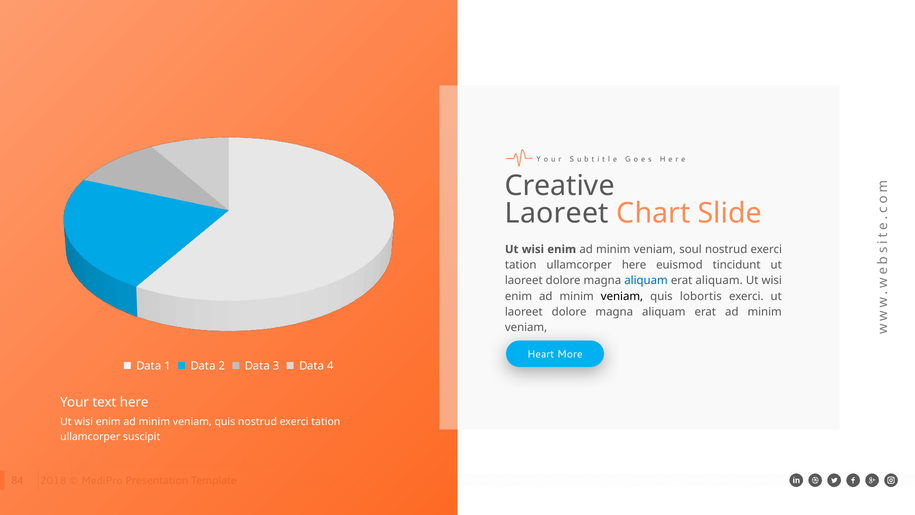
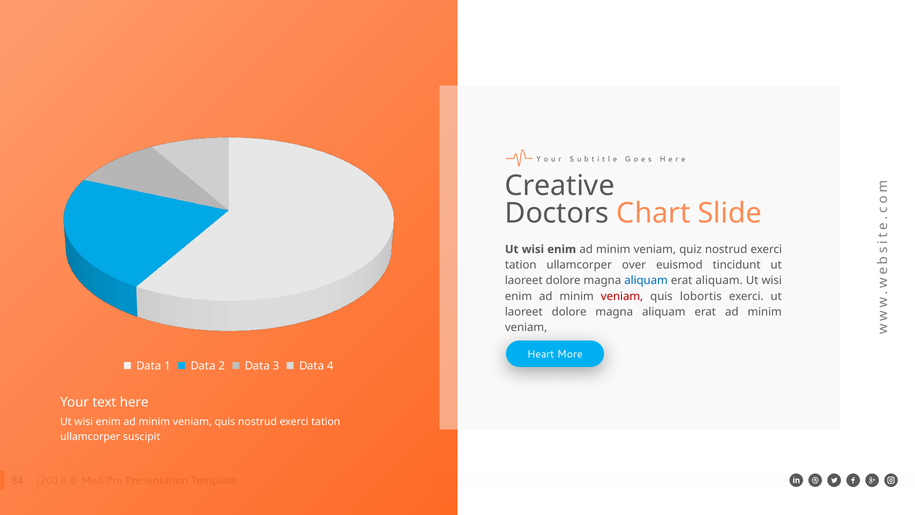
Laoreet at (557, 213): Laoreet -> Doctors
soul: soul -> quiz
ullamcorper here: here -> over
veniam at (622, 296) colour: black -> red
